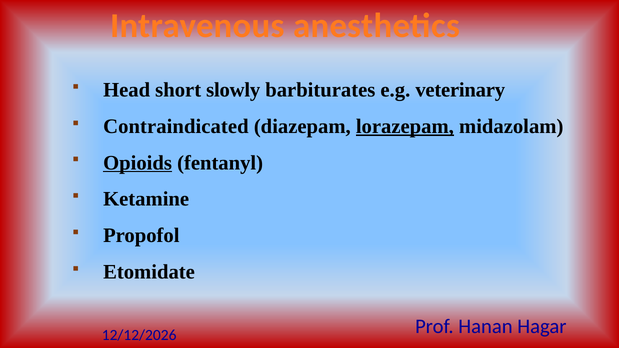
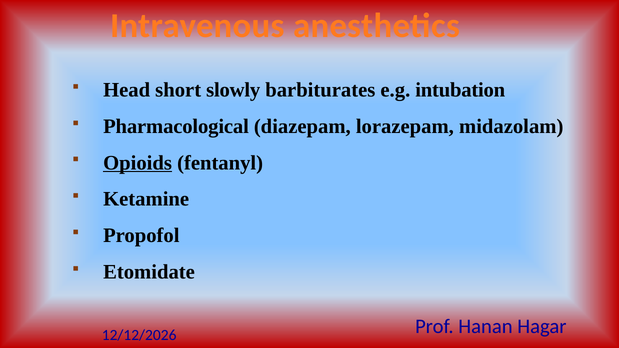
veterinary: veterinary -> intubation
Contraindicated: Contraindicated -> Pharmacological
lorazepam underline: present -> none
